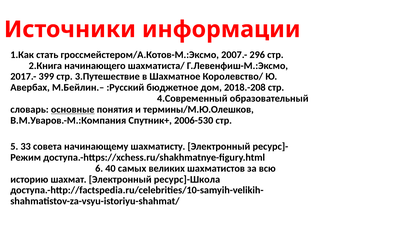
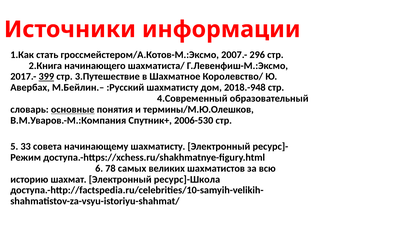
399 underline: none -> present
:Русский бюджетное: бюджетное -> шахматисту
2018.-208: 2018.-208 -> 2018.-948
40: 40 -> 78
